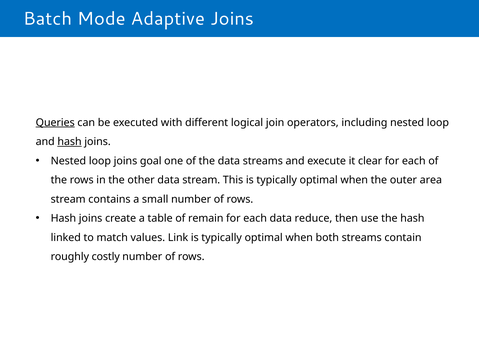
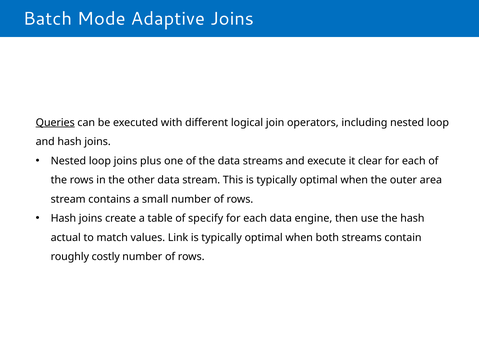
hash at (70, 141) underline: present -> none
goal: goal -> plus
remain: remain -> specify
reduce: reduce -> engine
linked: linked -> actual
